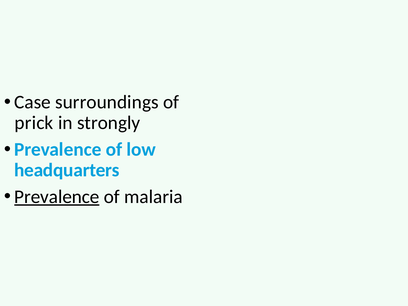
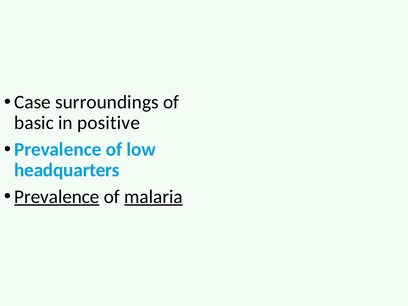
prick: prick -> basic
strongly: strongly -> positive
malaria underline: none -> present
